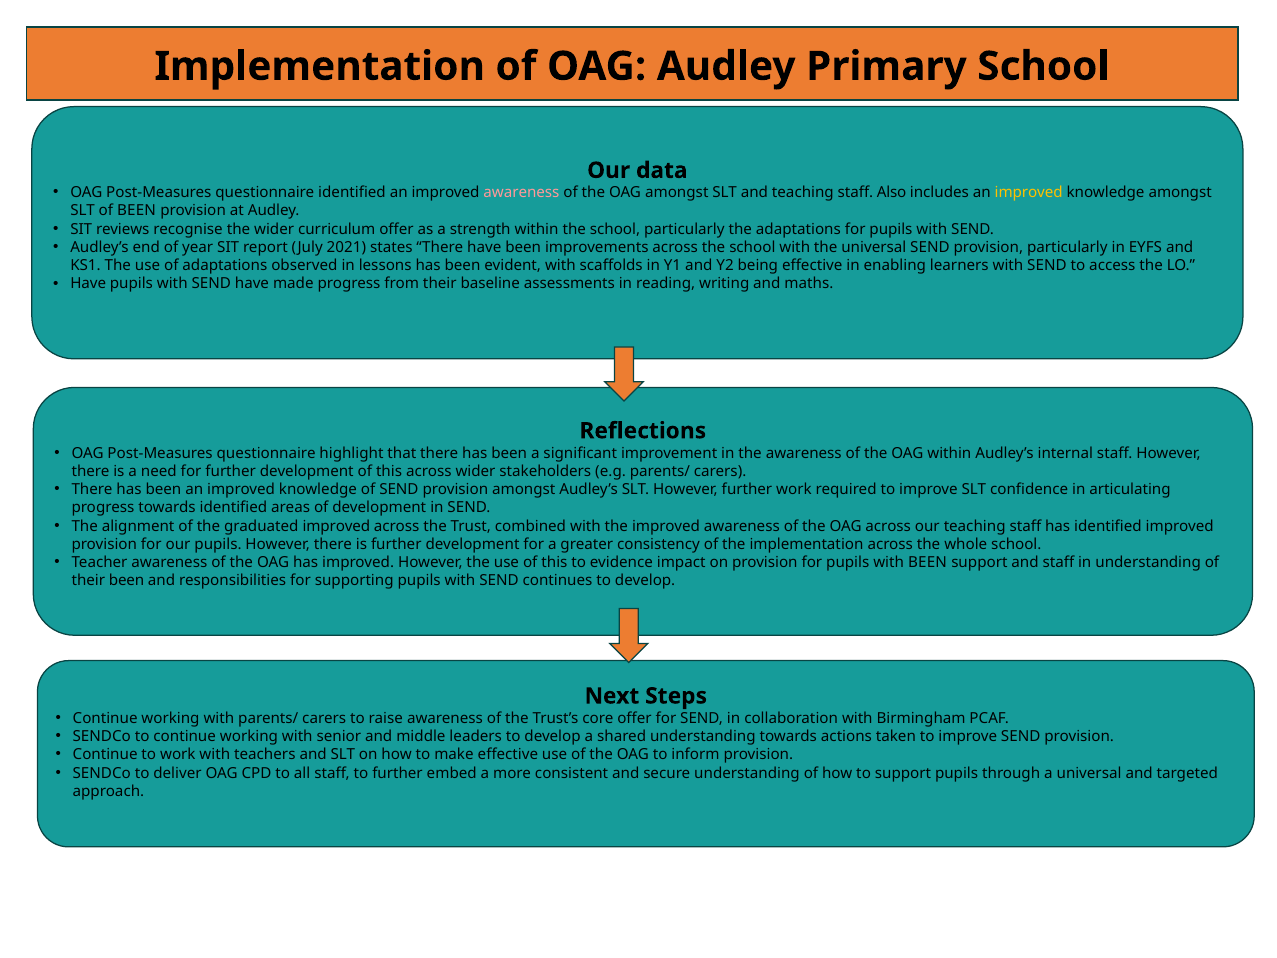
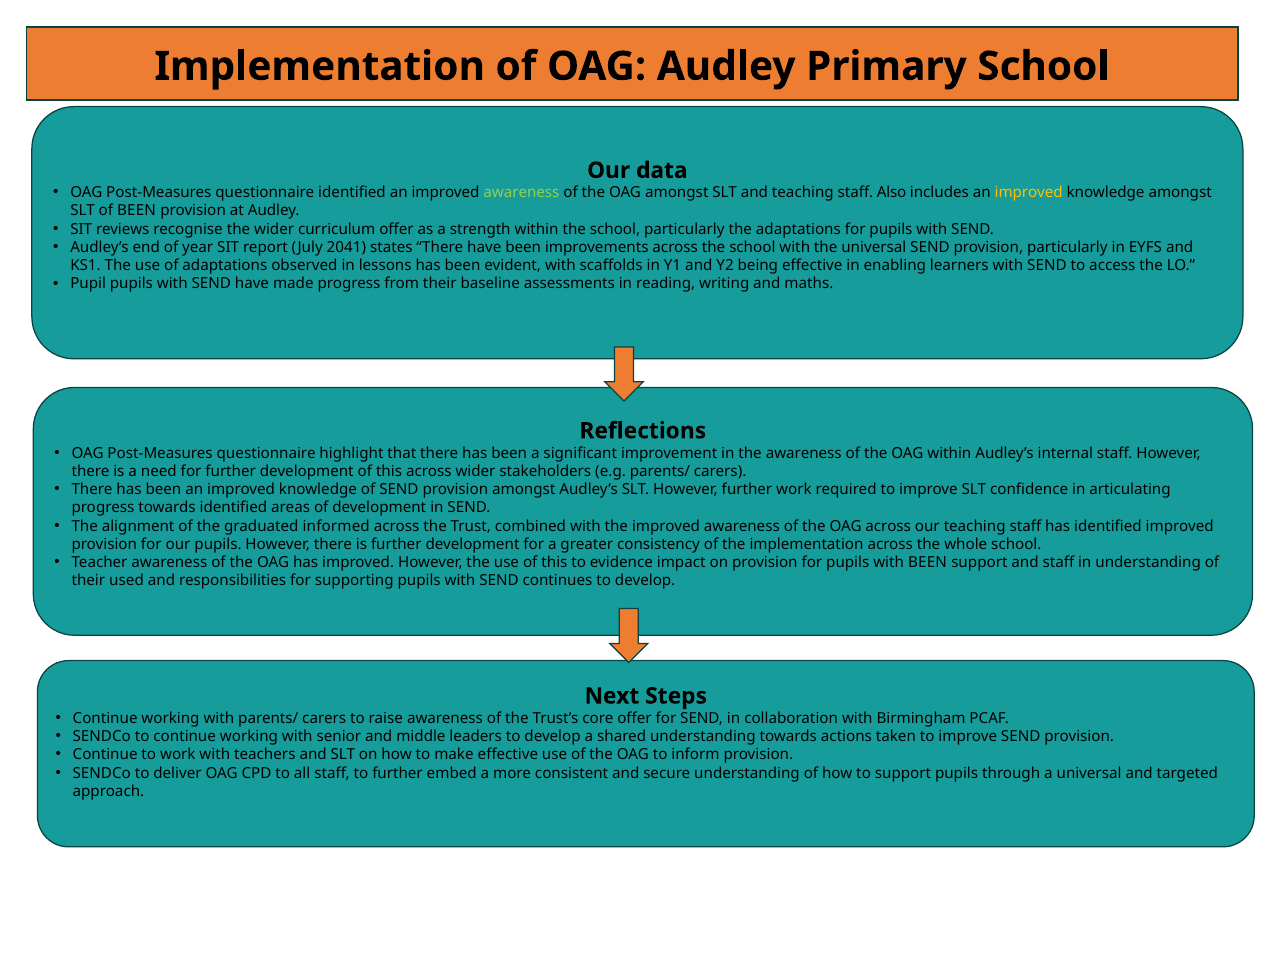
awareness at (521, 193) colour: pink -> light green
2021: 2021 -> 2041
Have at (88, 284): Have -> Pupil
graduated improved: improved -> informed
their been: been -> used
